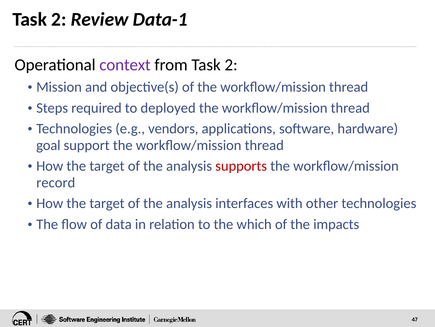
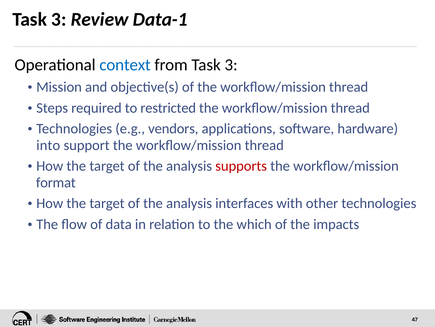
2 at (59, 19): 2 -> 3
context colour: purple -> blue
from Task 2: 2 -> 3
deployed: deployed -> restricted
goal: goal -> into
record: record -> format
